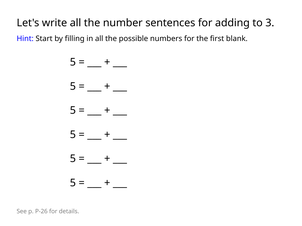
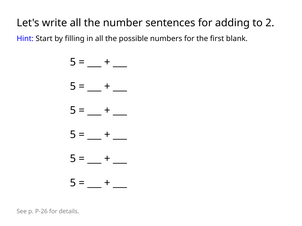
3: 3 -> 2
